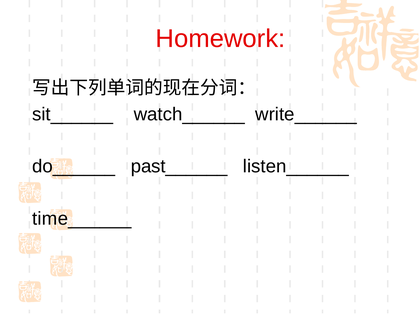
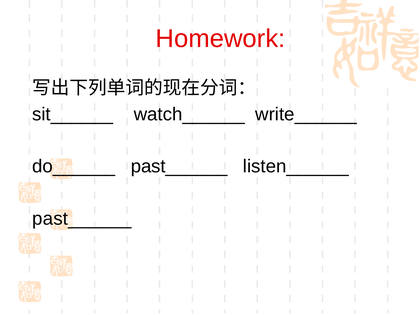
time______ at (82, 219): time______ -> past______
